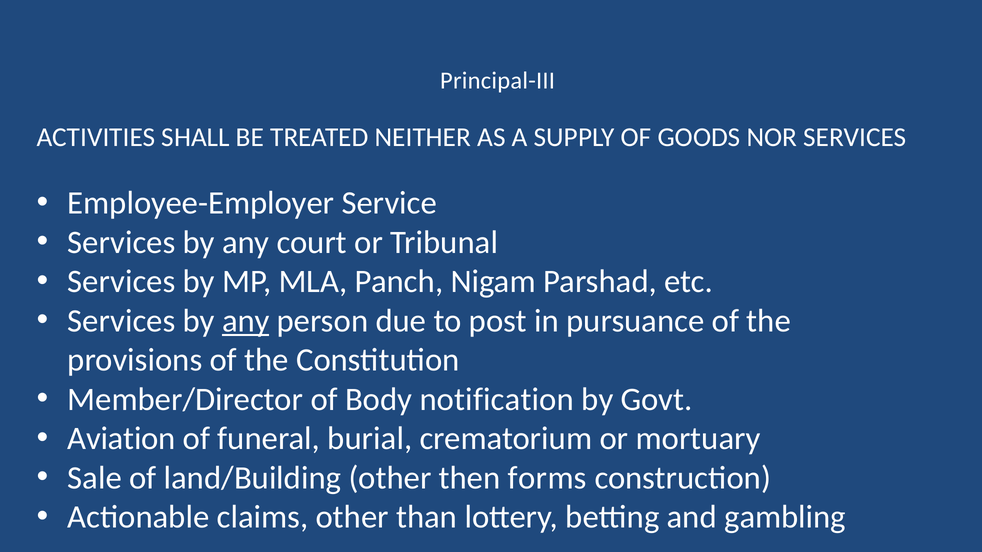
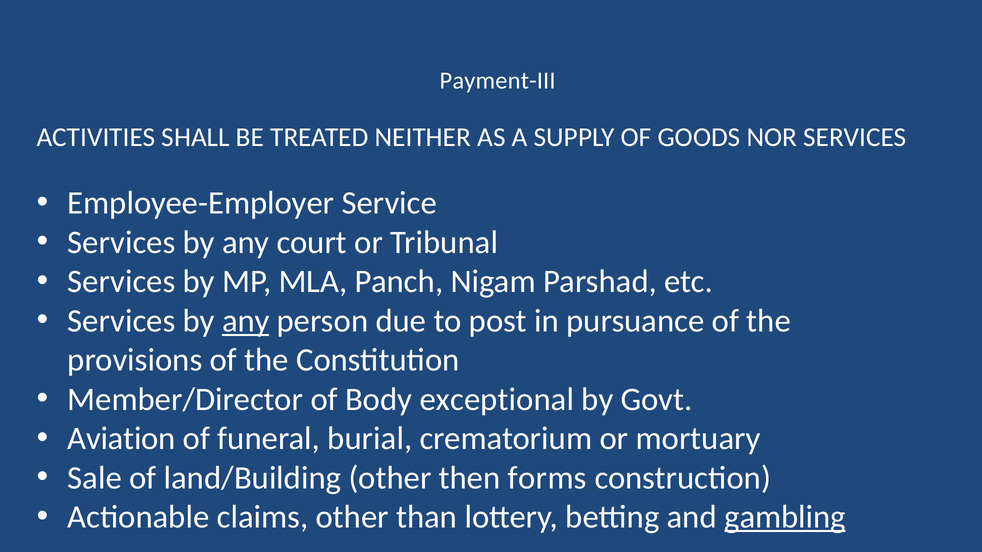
Principal-III: Principal-III -> Payment-III
notification: notification -> exceptional
gambling underline: none -> present
